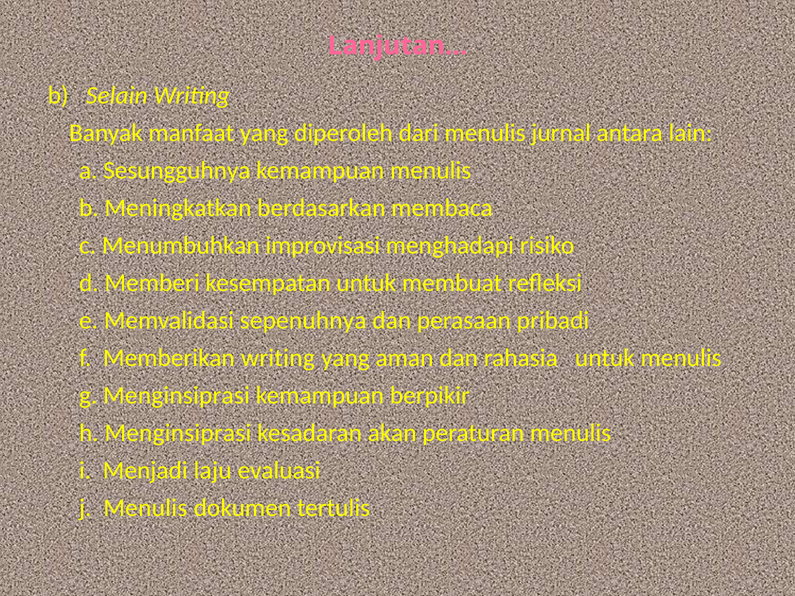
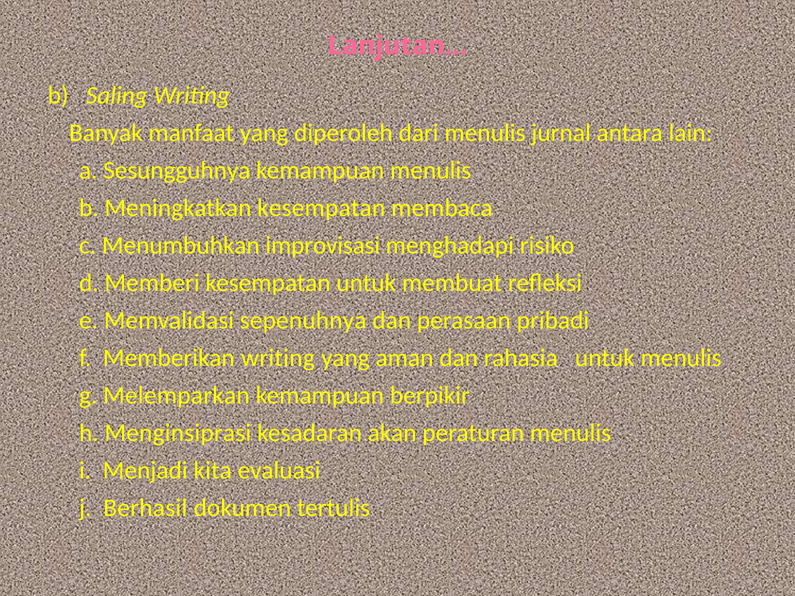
Selain: Selain -> Saling
Meningkatkan berdasarkan: berdasarkan -> kesempatan
g Menginsiprasi: Menginsiprasi -> Melemparkan
laju: laju -> kita
j Menulis: Menulis -> Berhasil
